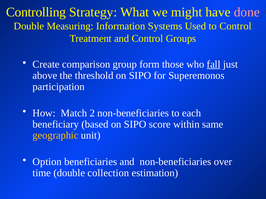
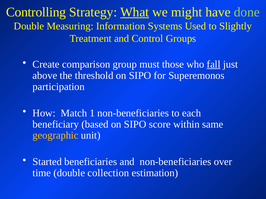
What underline: none -> present
done colour: pink -> light green
to Control: Control -> Slightly
form: form -> must
2: 2 -> 1
Option: Option -> Started
